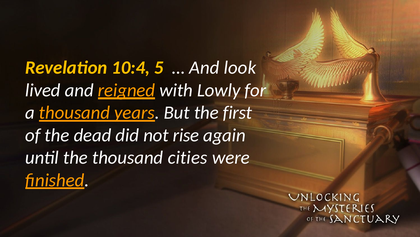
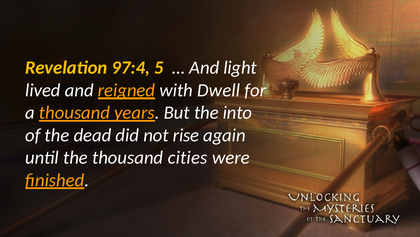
10:4: 10:4 -> 97:4
look: look -> light
Lowly: Lowly -> Dwell
first: first -> into
